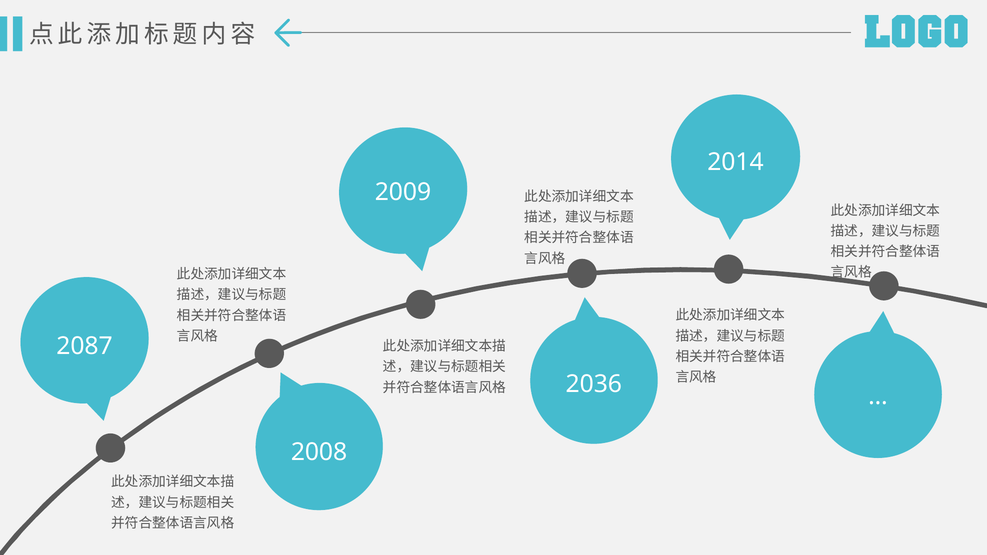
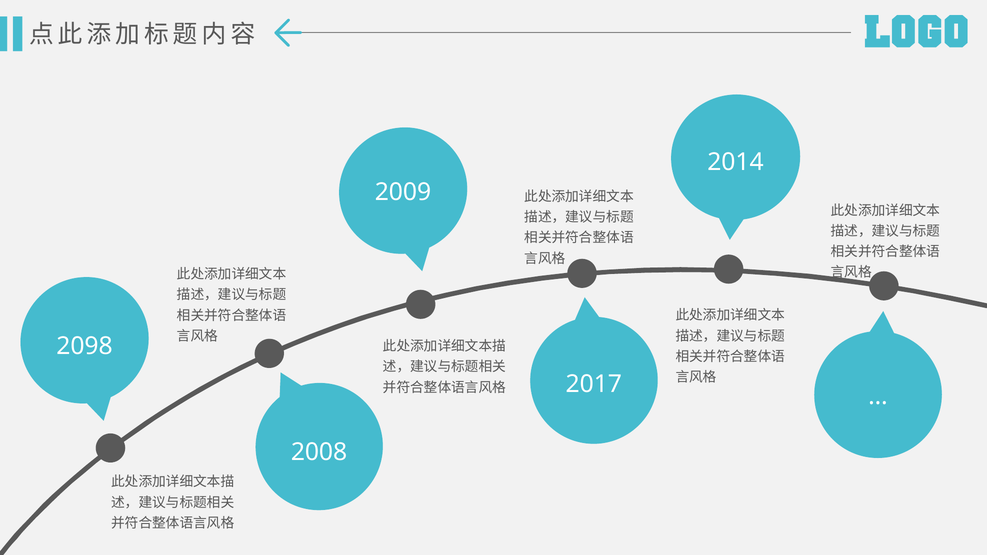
2087: 2087 -> 2098
2036: 2036 -> 2017
